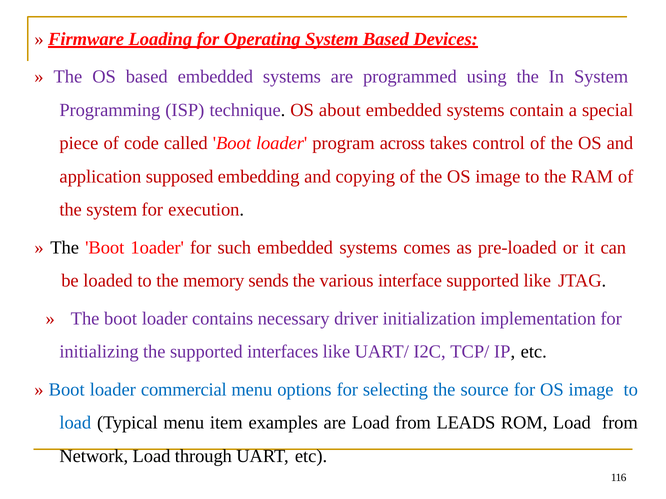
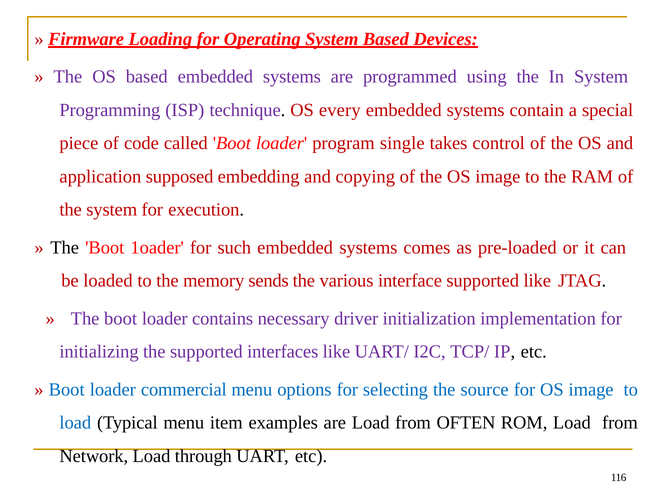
about: about -> every
across: across -> single
LEADS: LEADS -> OFTEN
